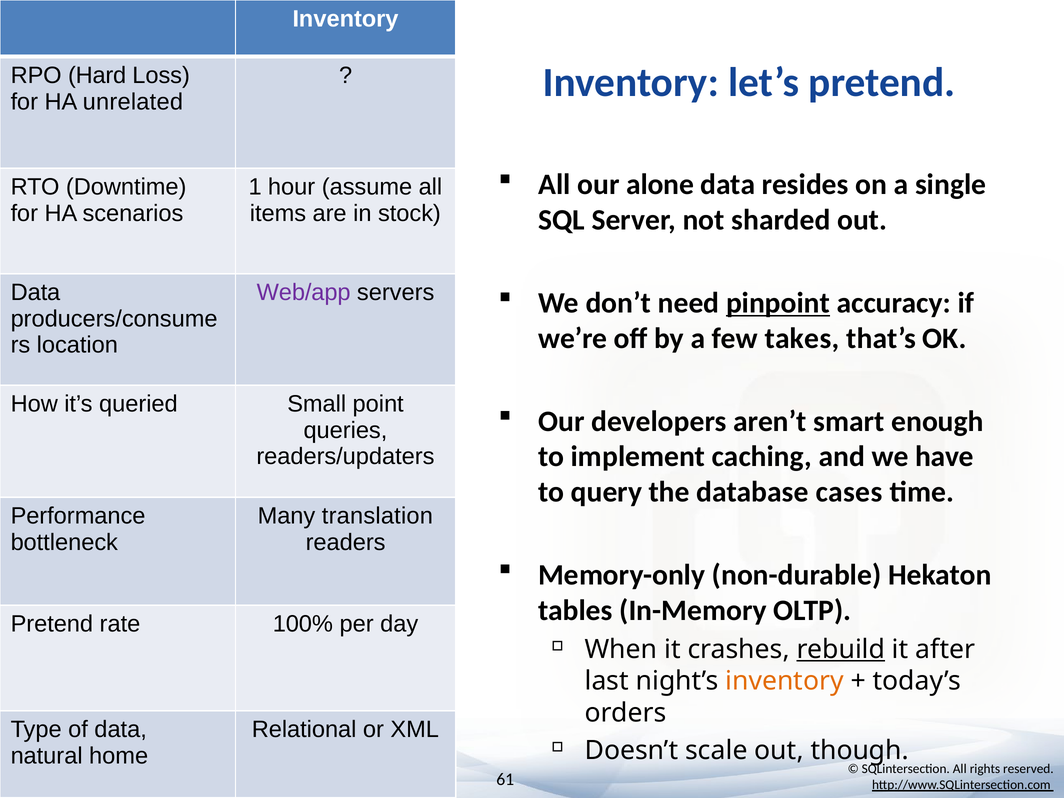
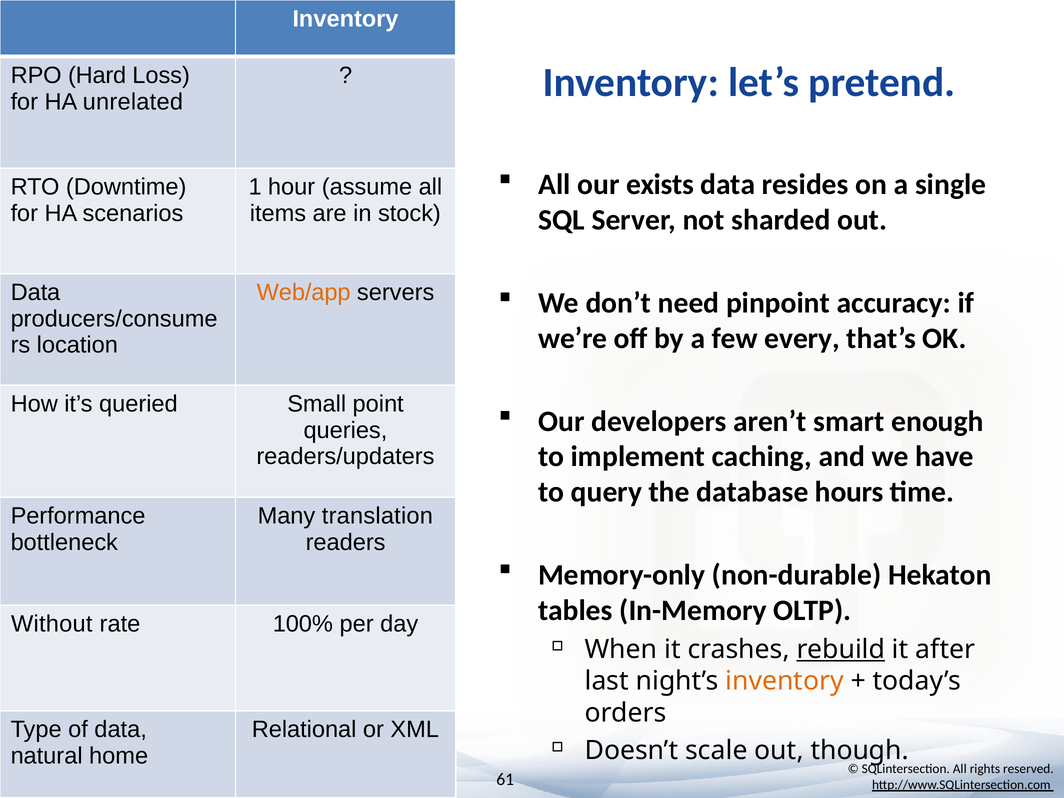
alone: alone -> exists
Web/app colour: purple -> orange
pinpoint underline: present -> none
takes: takes -> every
cases: cases -> hours
Pretend at (52, 624): Pretend -> Without
